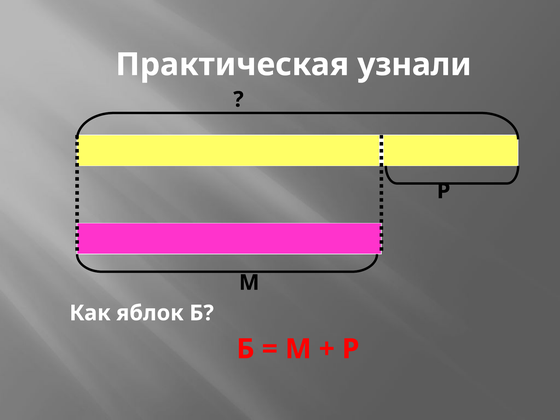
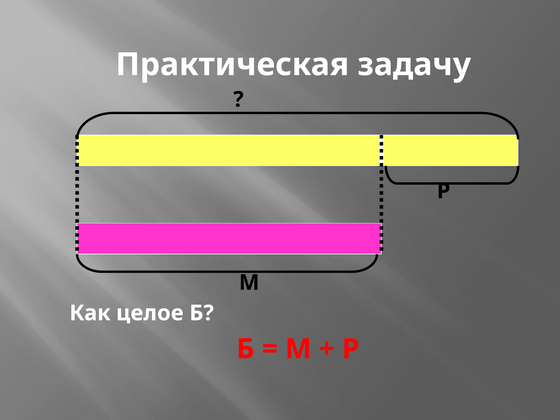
узнали: узнали -> задачу
яблок: яблок -> целое
